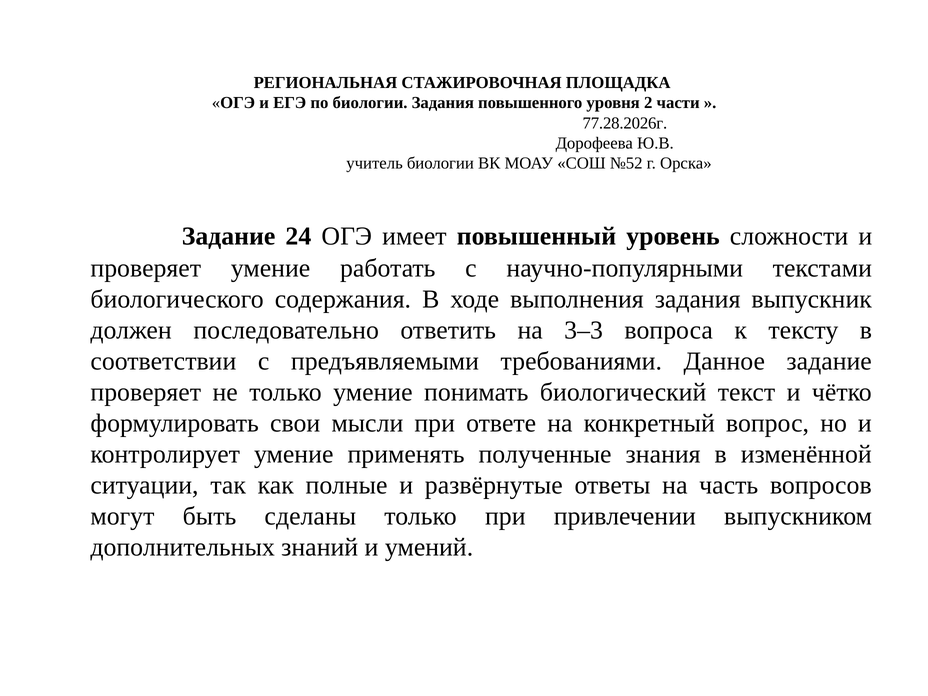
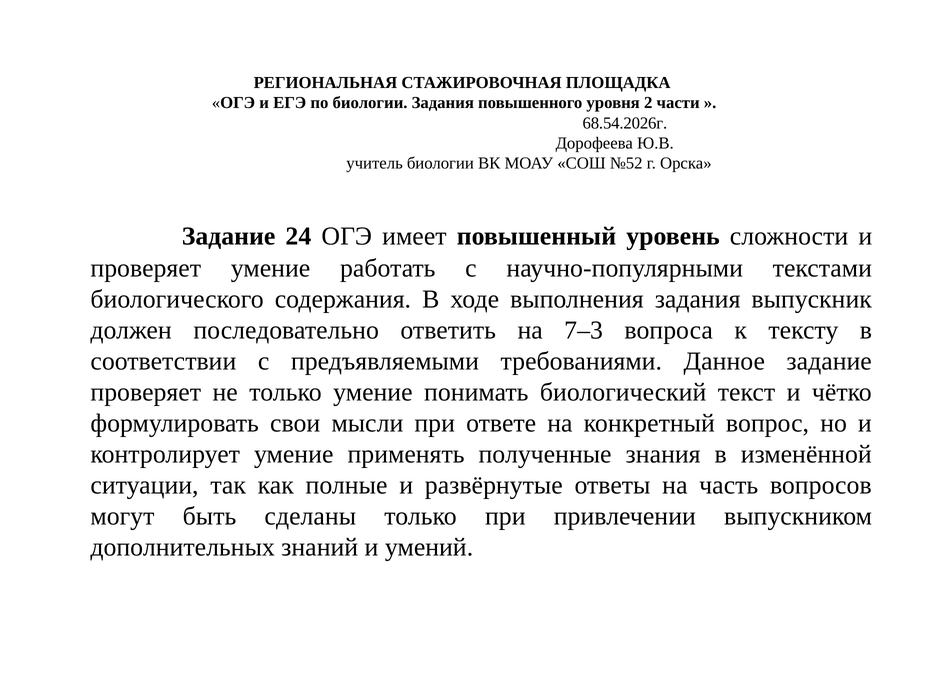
77.28.2026г: 77.28.2026г -> 68.54.2026г
3–3: 3–3 -> 7–3
